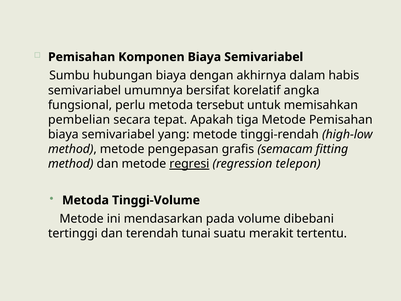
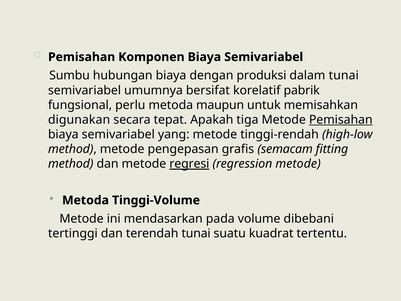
akhirnya: akhirnya -> produksi
dalam habis: habis -> tunai
angka: angka -> pabrik
tersebut: tersebut -> maupun
pembelian: pembelian -> digunakan
Pemisahan at (341, 120) underline: none -> present
regression telepon: telepon -> metode
merakit: merakit -> kuadrat
